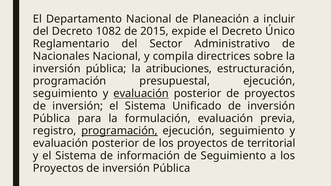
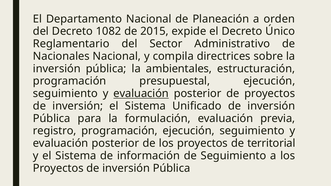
incluir: incluir -> orden
atribuciones: atribuciones -> ambientales
programación at (120, 131) underline: present -> none
